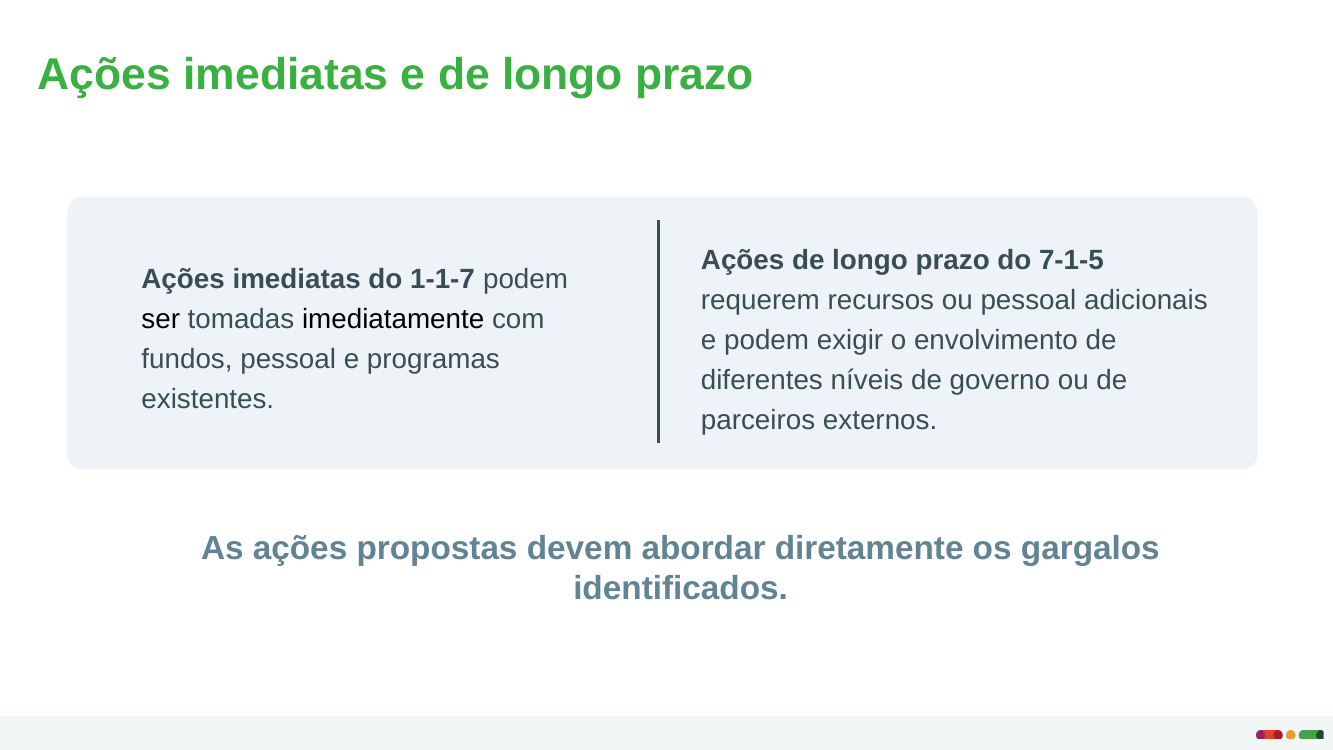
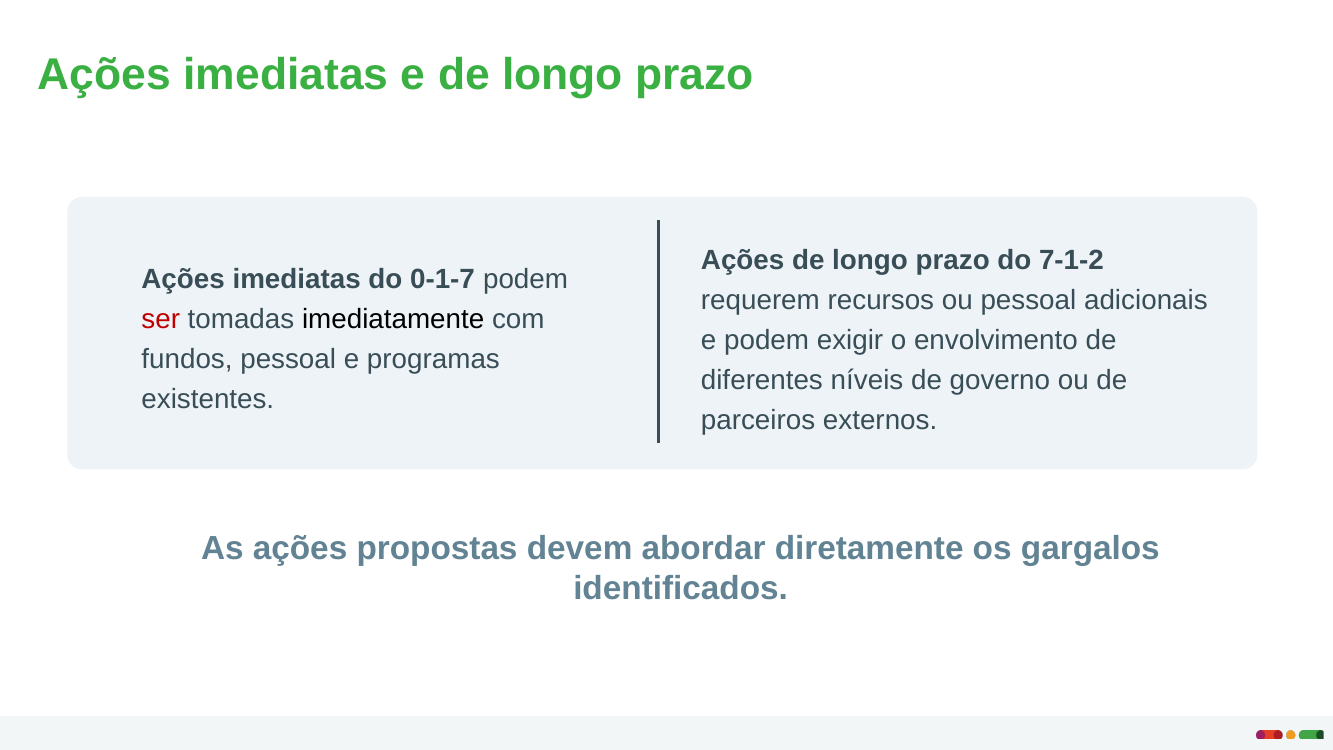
7-1-5: 7-1-5 -> 7-1-2
1-1-7: 1-1-7 -> 0-1-7
ser colour: black -> red
